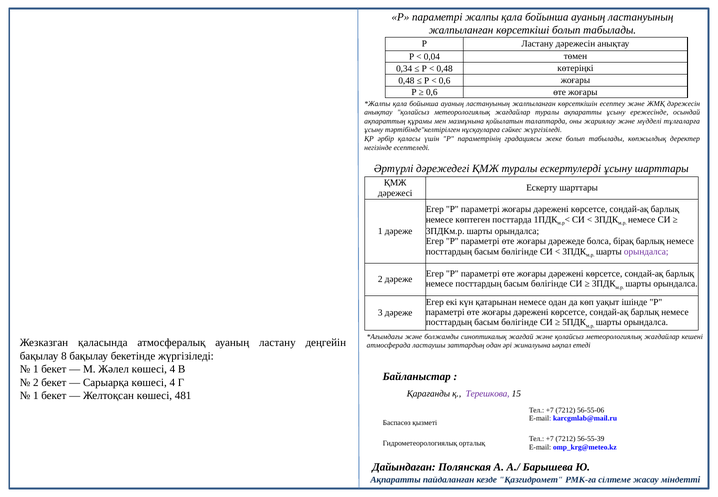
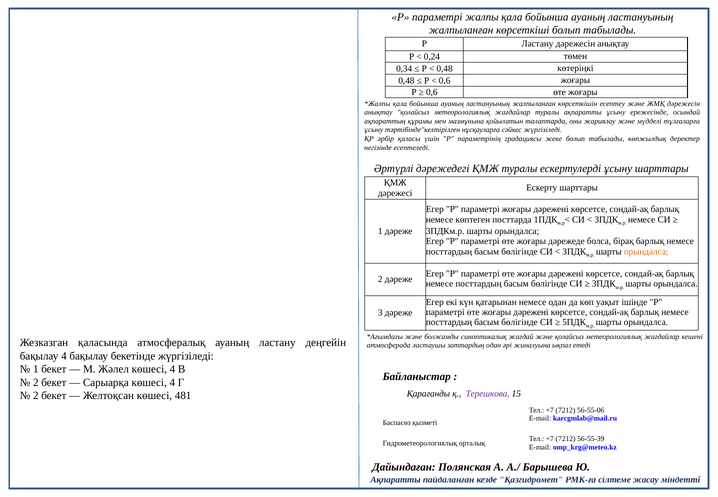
0,04: 0,04 -> 0,24
орындалса at (646, 252) colour: purple -> orange
бақылау 8: 8 -> 4
1 at (36, 396): 1 -> 2
